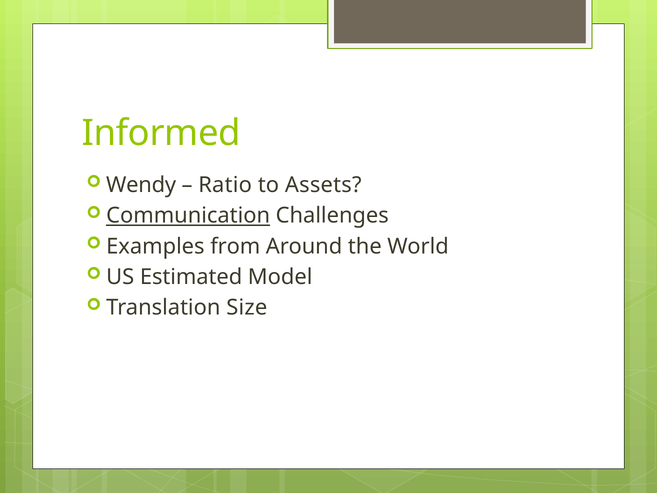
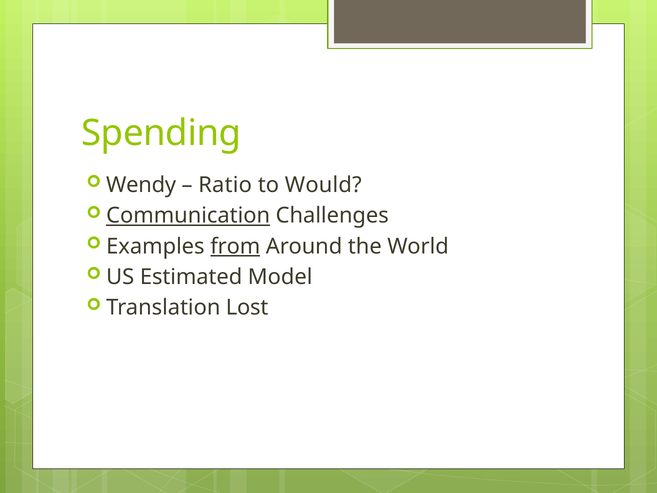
Informed: Informed -> Spending
Assets: Assets -> Would
from underline: none -> present
Size: Size -> Lost
